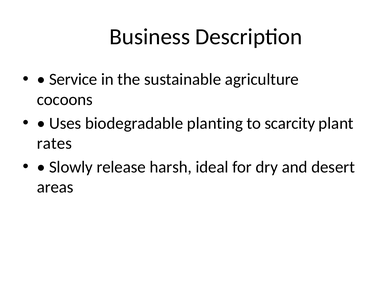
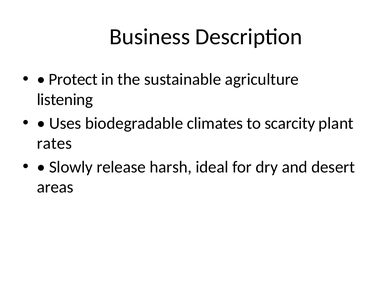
Service: Service -> Protect
cocoons: cocoons -> listening
planting: planting -> climates
